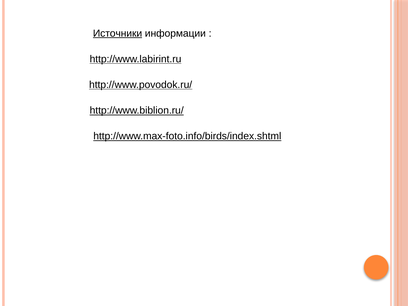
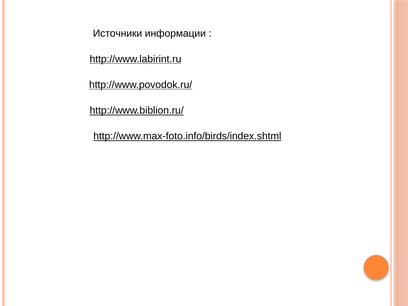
Источники underline: present -> none
